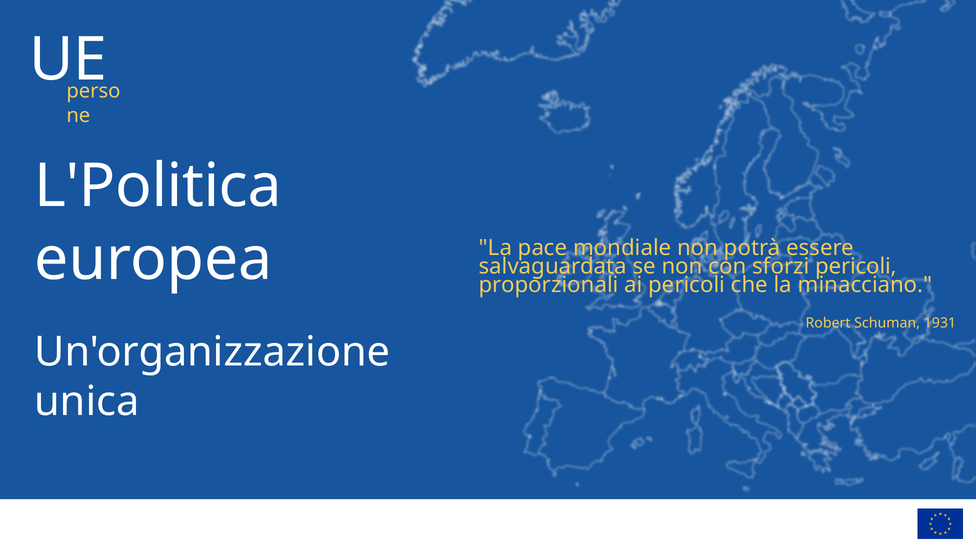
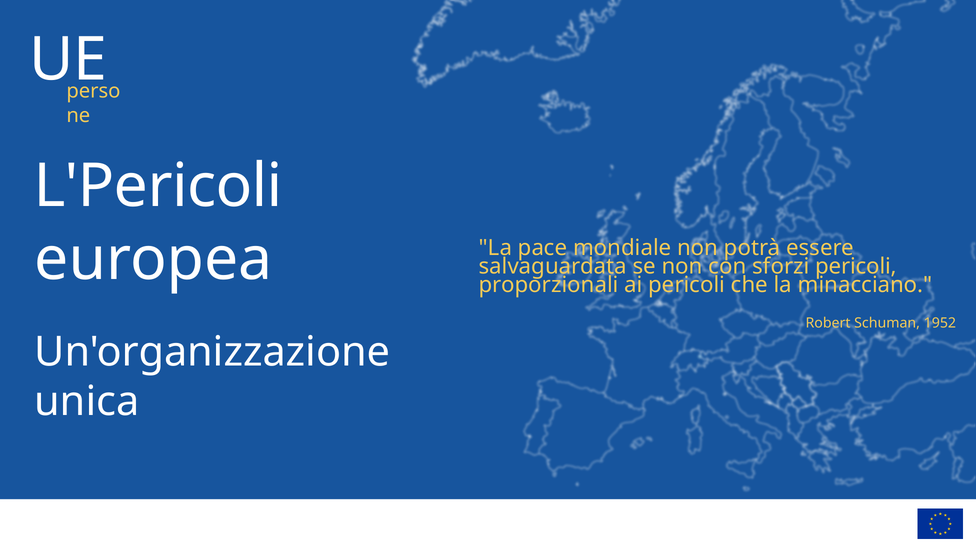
L'Politica: L'Politica -> L'Pericoli
1931: 1931 -> 1952
